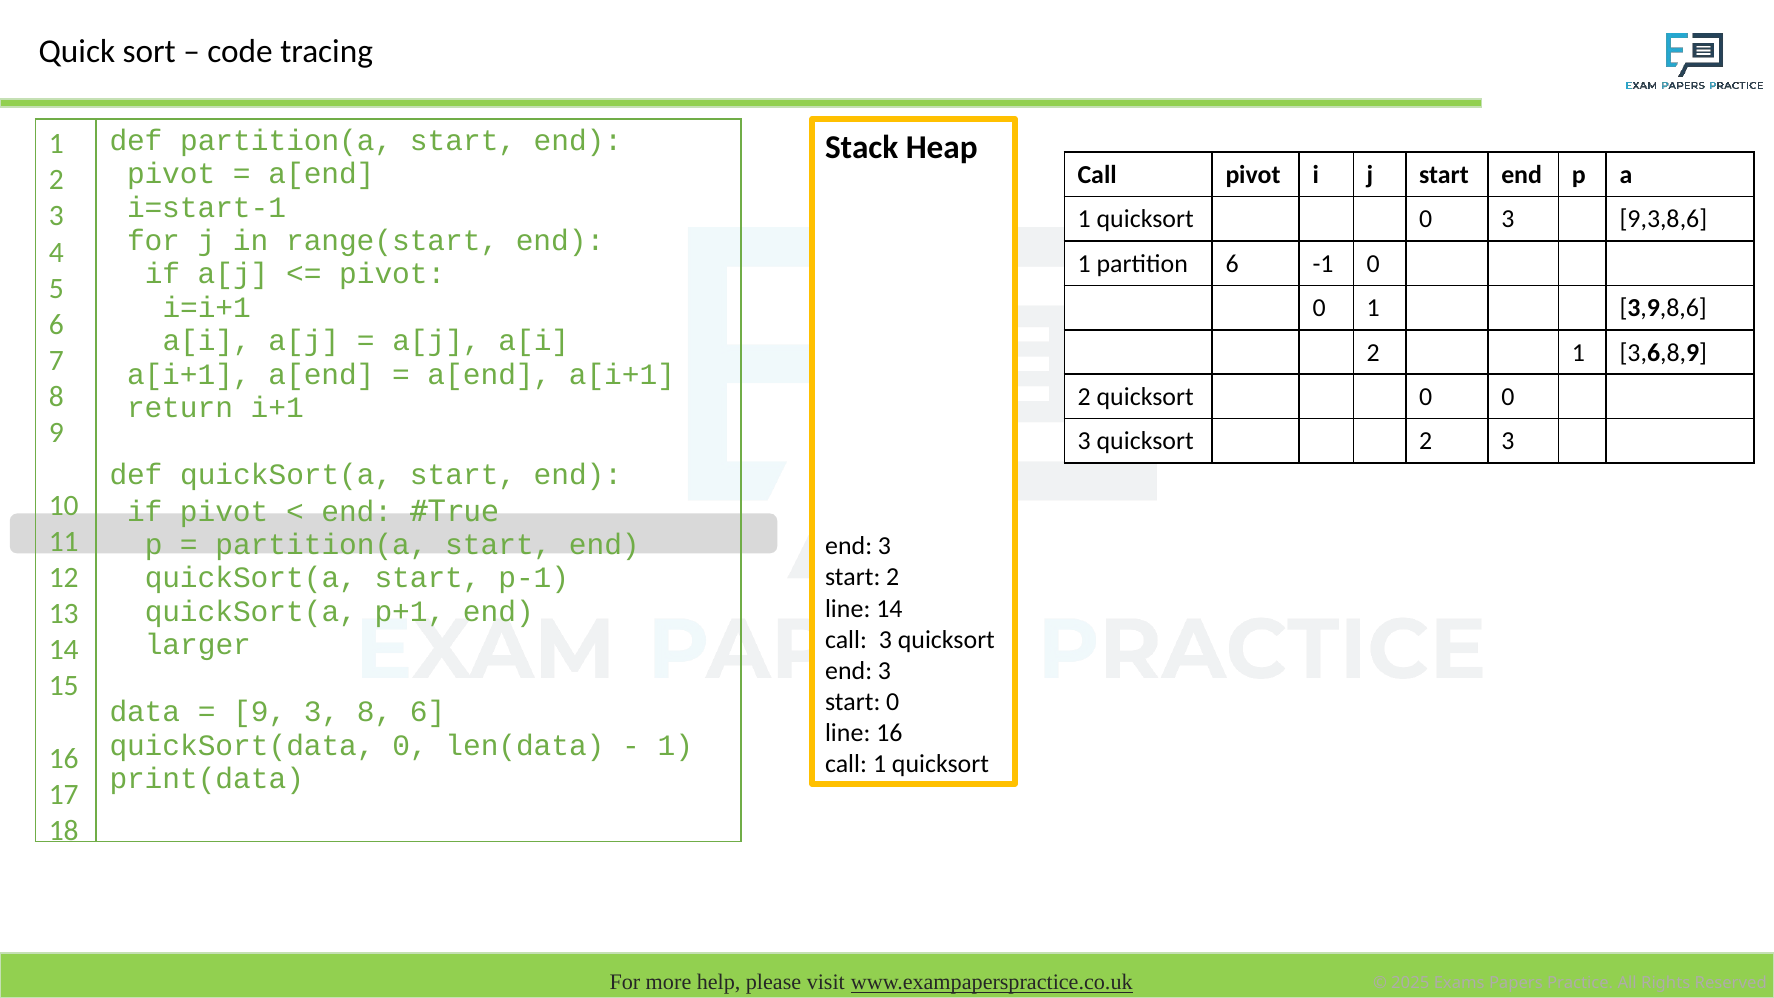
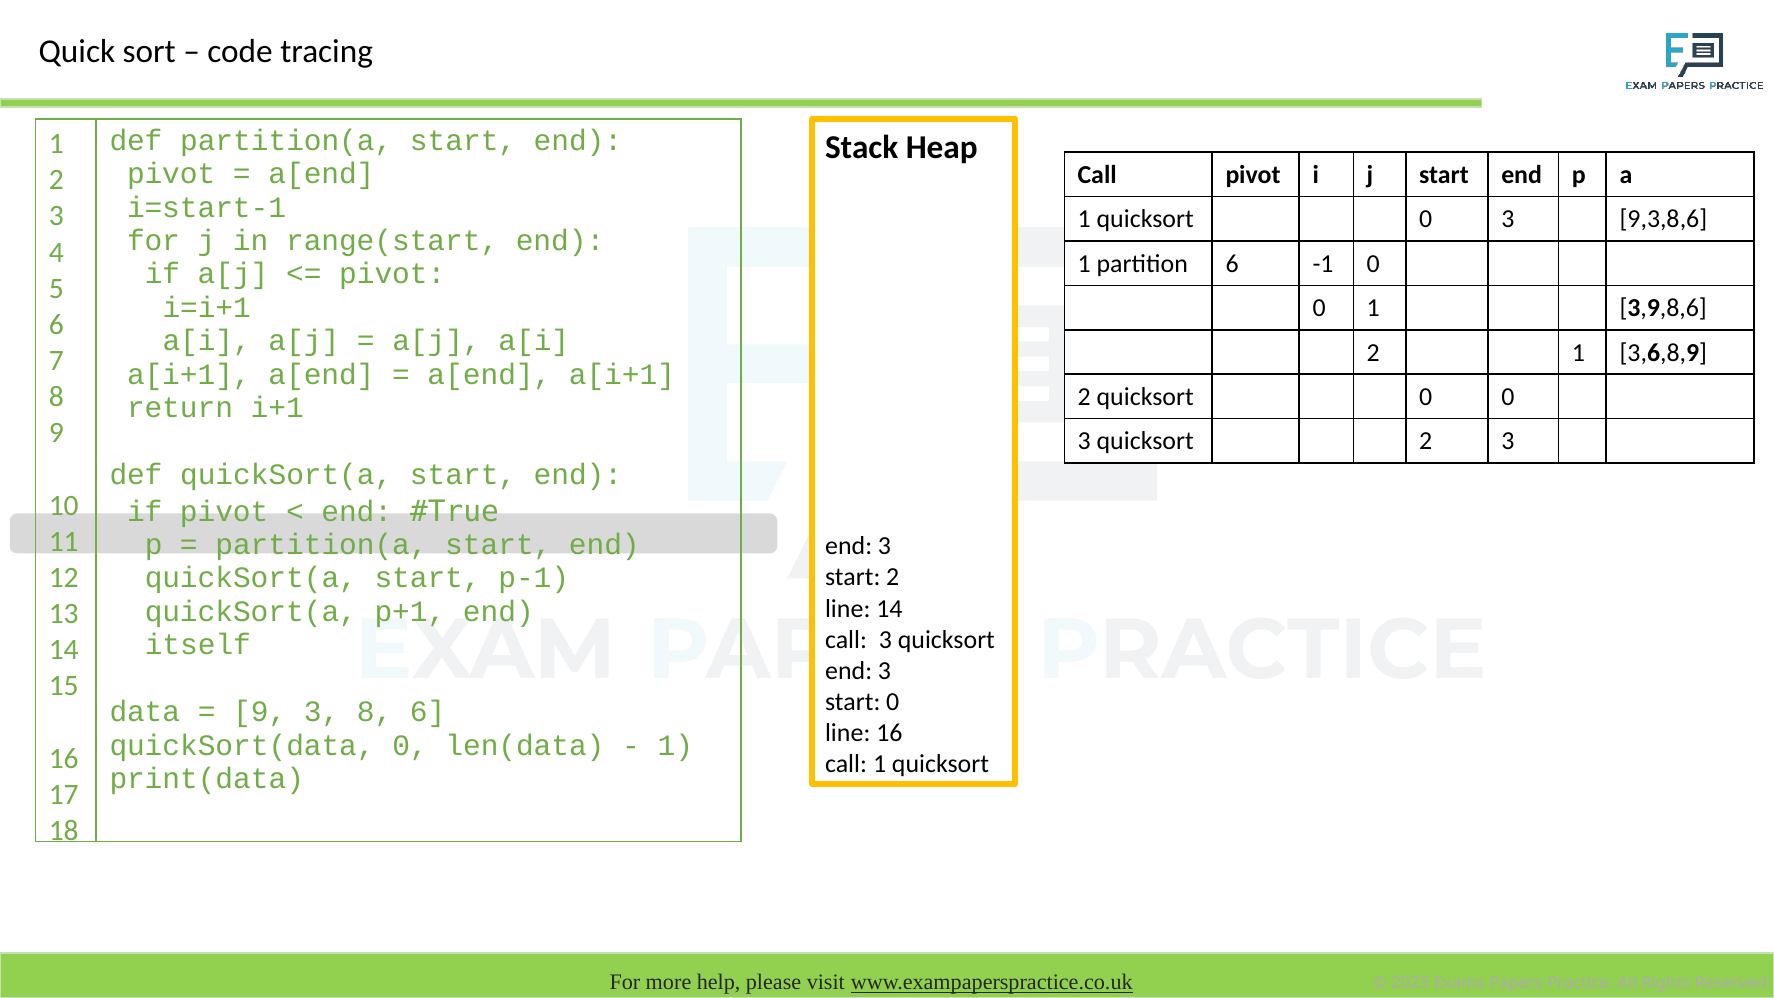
larger: larger -> itself
